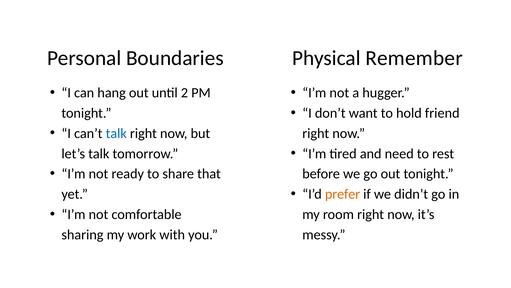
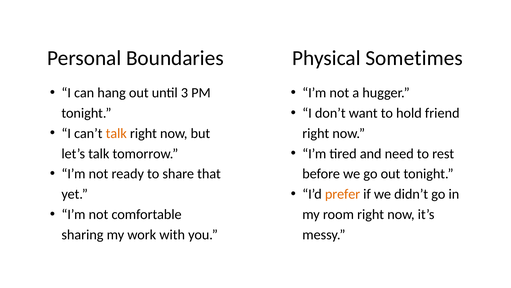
Remember: Remember -> Sometimes
2: 2 -> 3
talk at (116, 133) colour: blue -> orange
